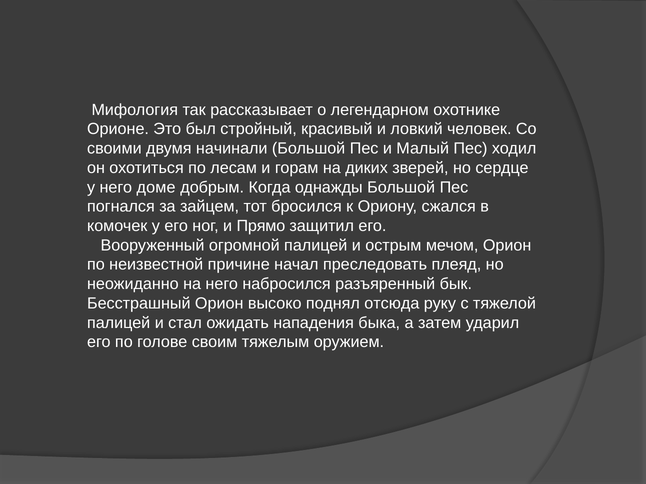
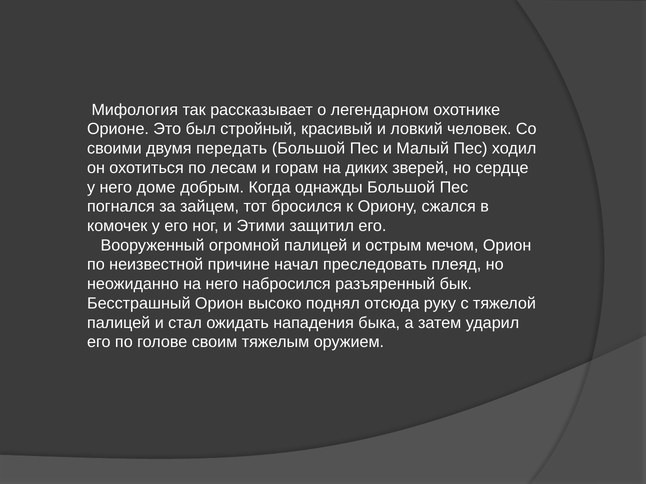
начинали: начинали -> передать
Прямо: Прямо -> Этими
